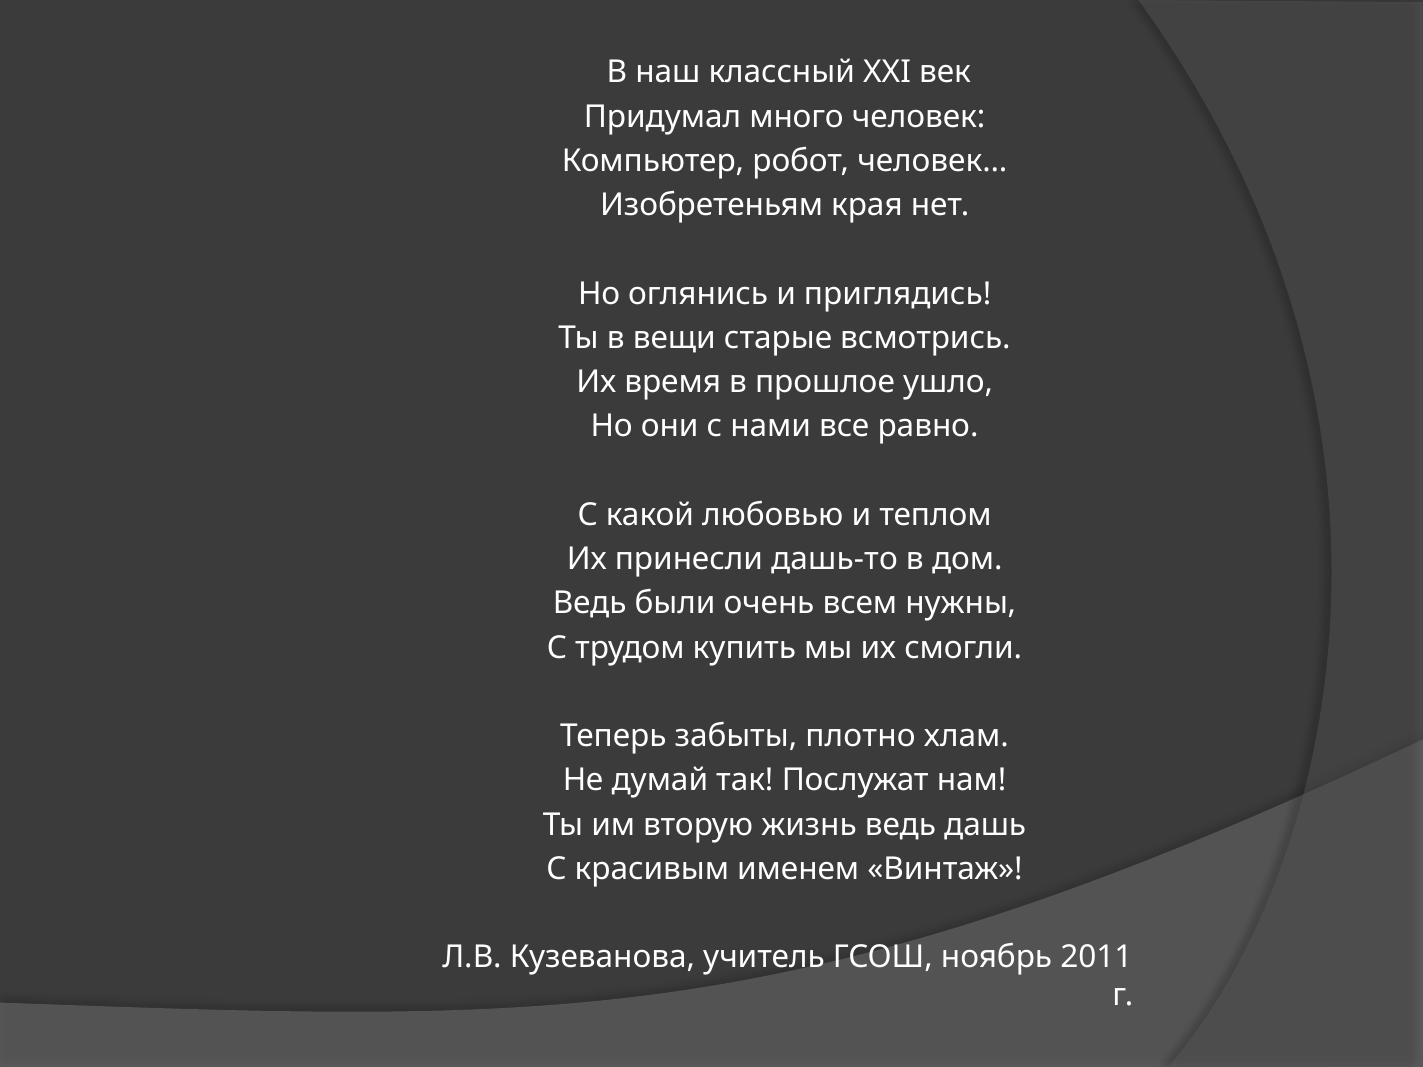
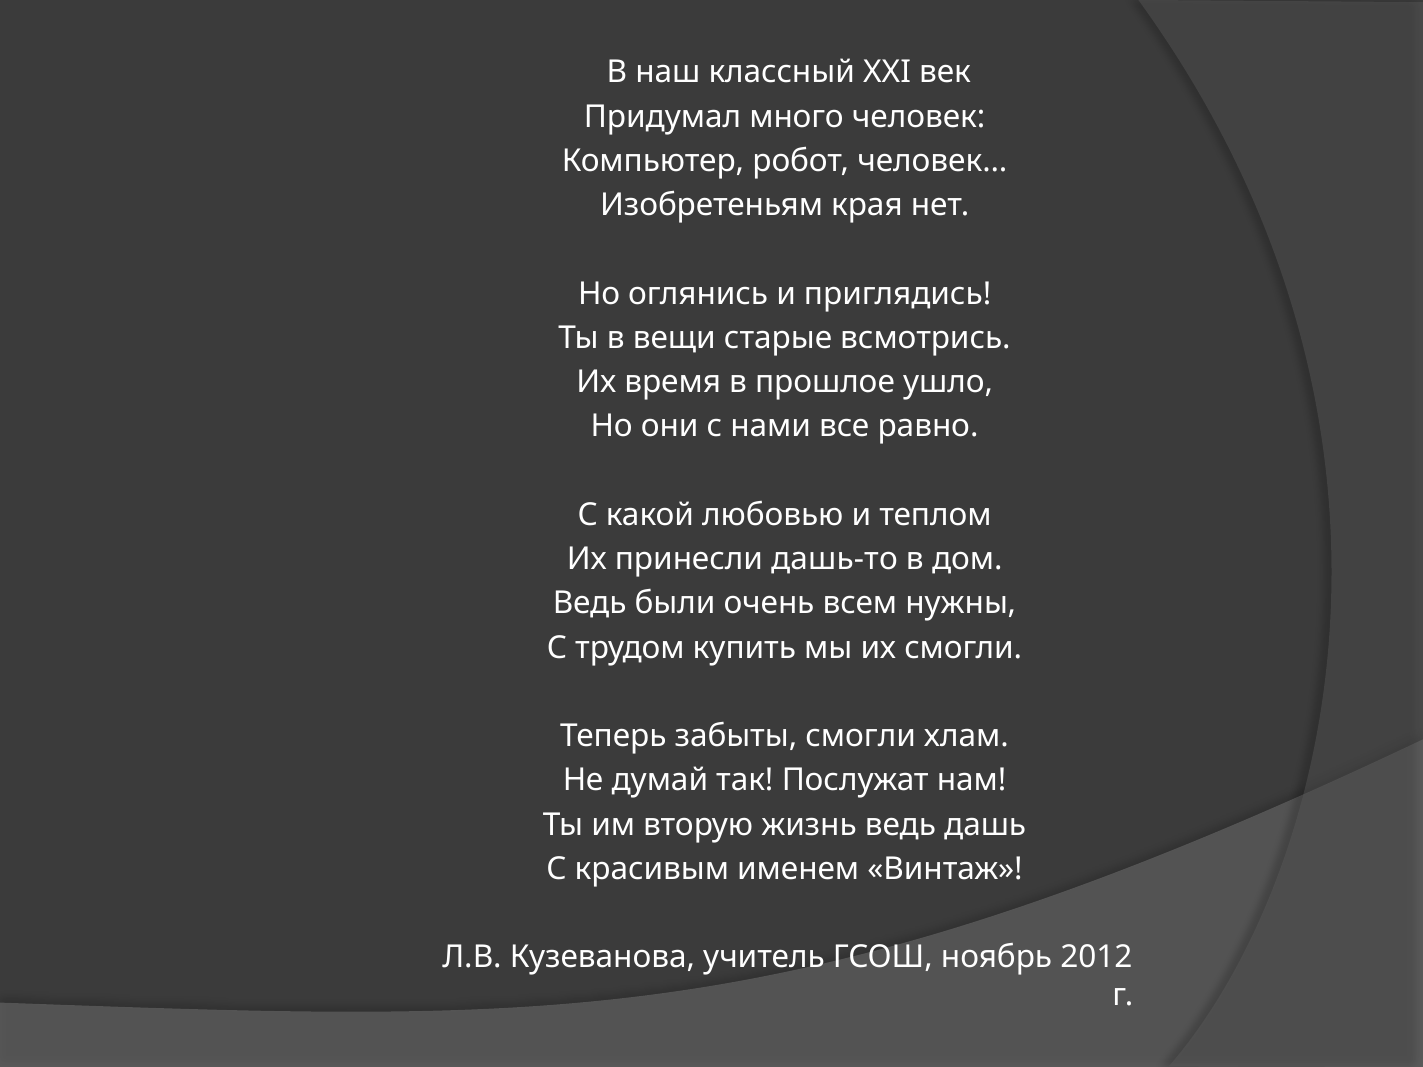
забыты плотно: плотно -> смогли
2011: 2011 -> 2012
